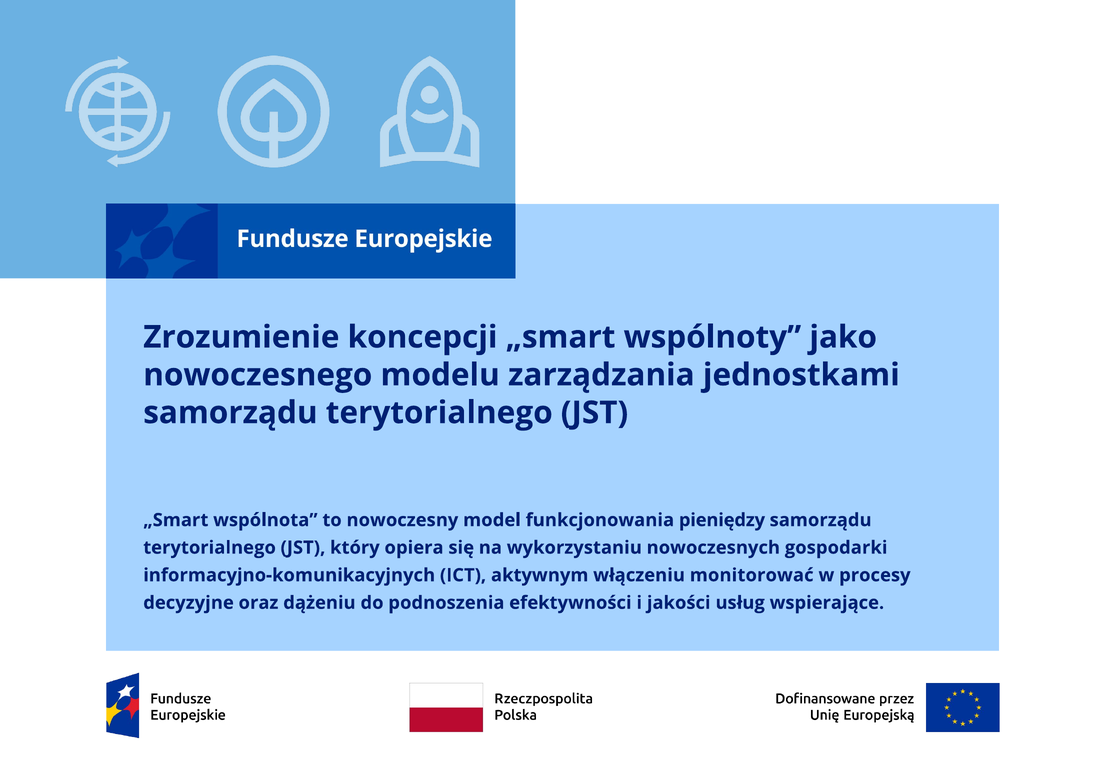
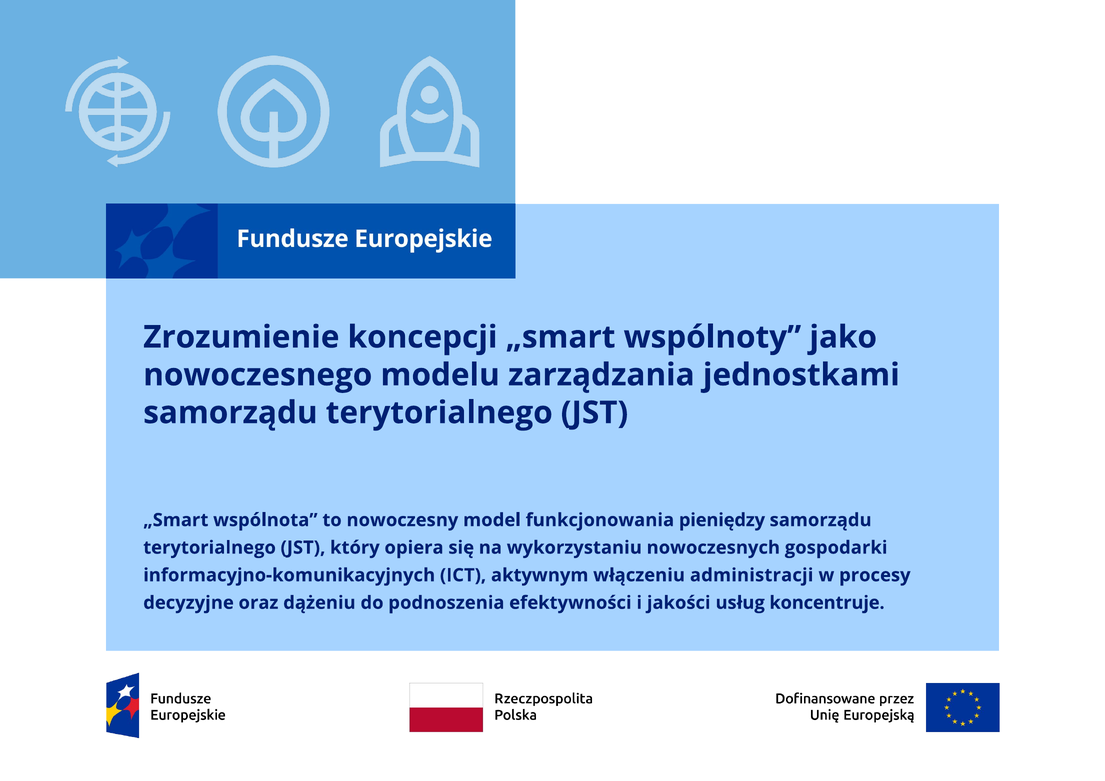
monitorować: monitorować -> administracji
wspierające: wspierające -> koncentruje
